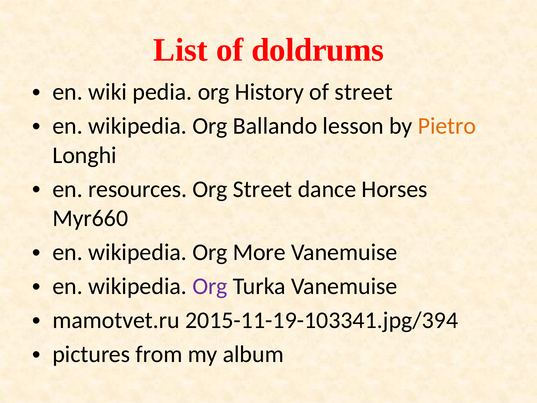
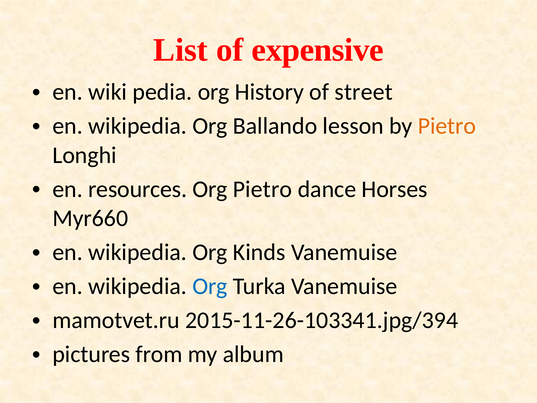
doldrums: doldrums -> expensive
Org Street: Street -> Pietro
More: More -> Kinds
Org at (210, 286) colour: purple -> blue
2015-11-19-103341.jpg/394: 2015-11-19-103341.jpg/394 -> 2015-11-26-103341.jpg/394
